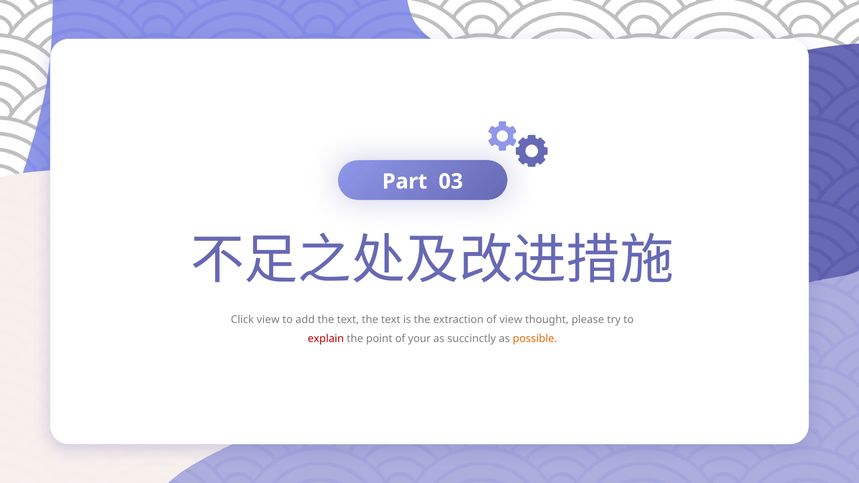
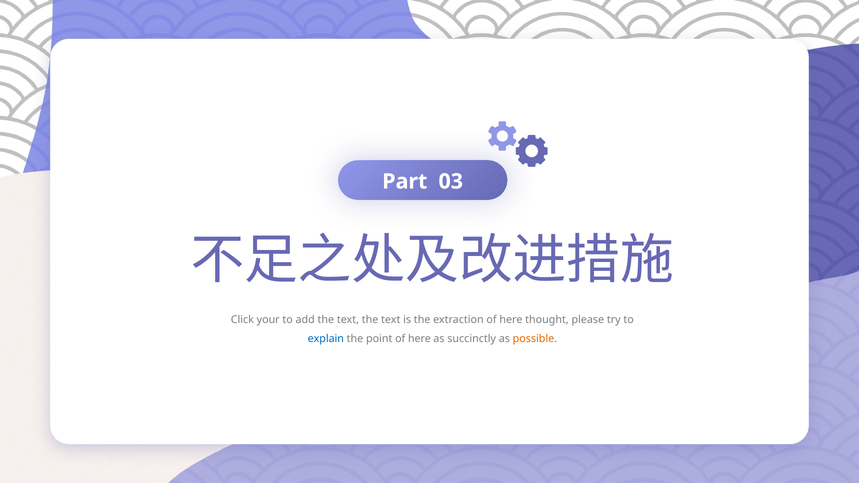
Click view: view -> your
extraction of view: view -> here
explain colour: red -> blue
point of your: your -> here
